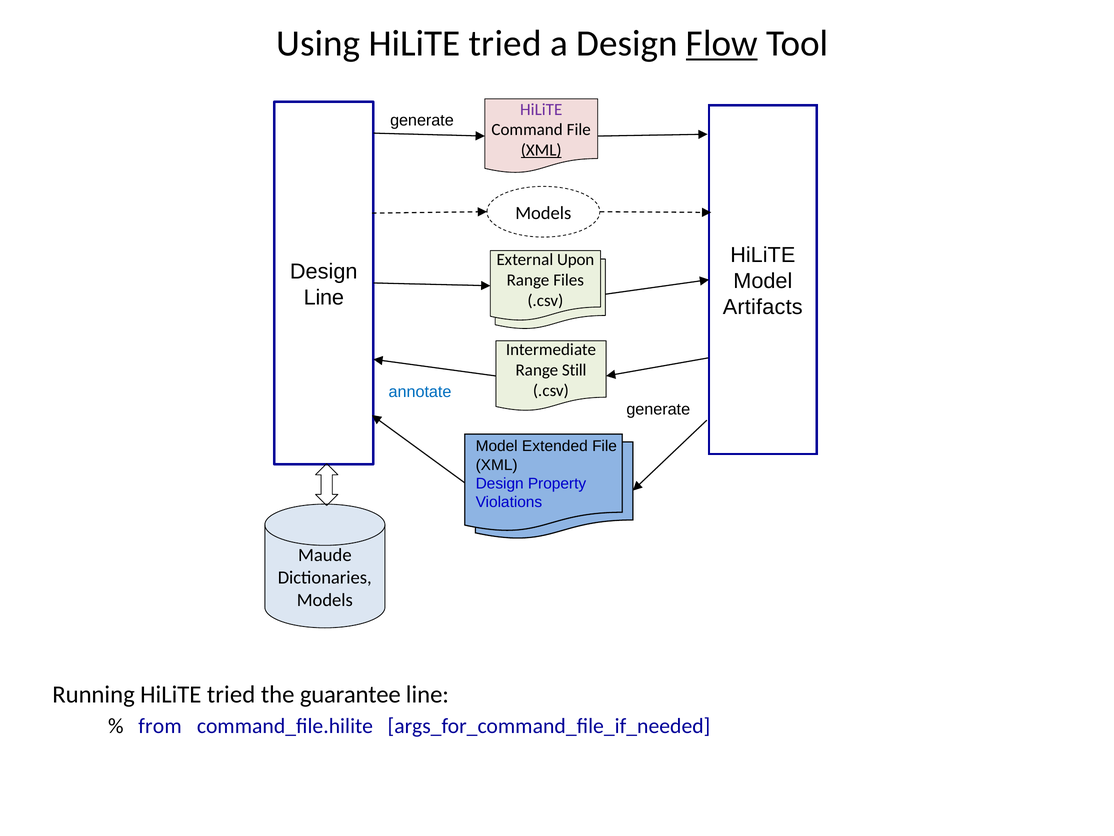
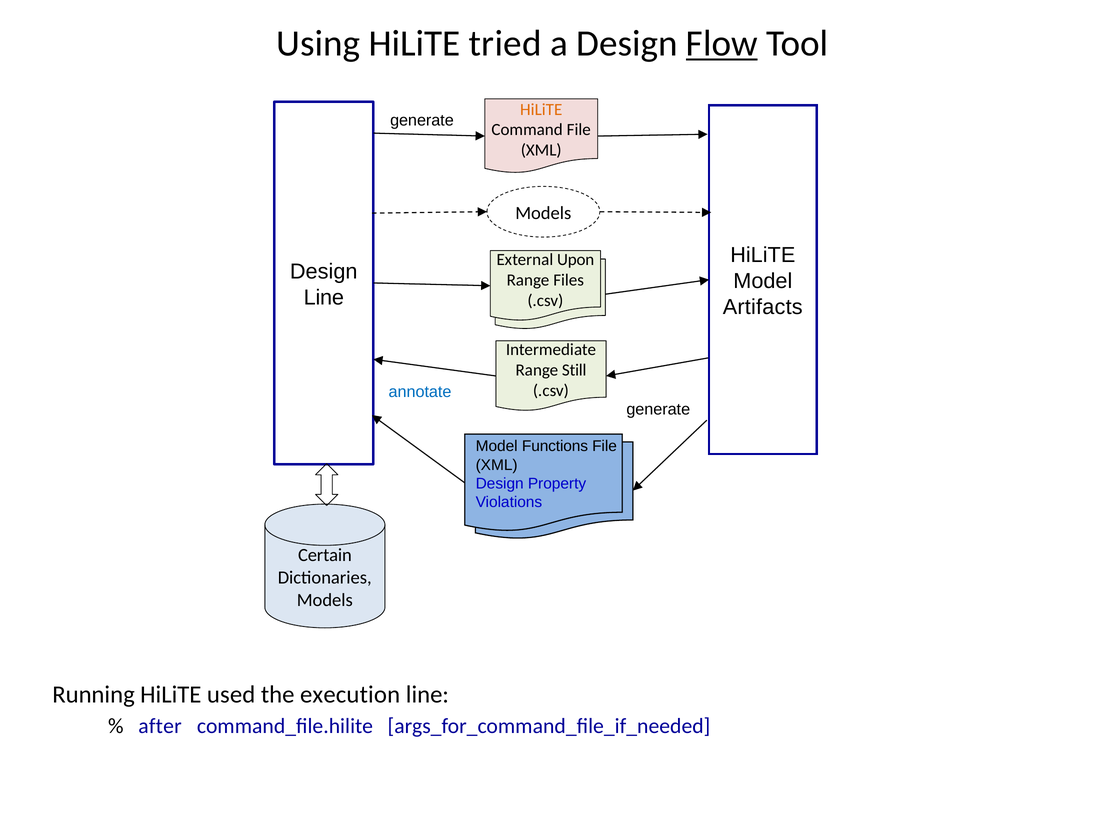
HiLiTE at (541, 109) colour: purple -> orange
XML at (541, 150) underline: present -> none
Extended: Extended -> Functions
Maude: Maude -> Certain
Running HiLiTE tried: tried -> used
guarantee: guarantee -> execution
from: from -> after
